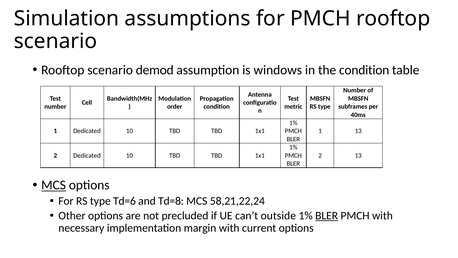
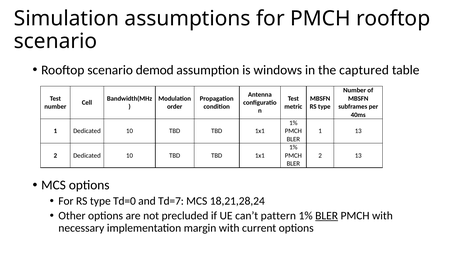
the condition: condition -> captured
MCS at (54, 185) underline: present -> none
Td=6: Td=6 -> Td=0
Td=8: Td=8 -> Td=7
58,21,22,24: 58,21,22,24 -> 18,21,28,24
outside: outside -> pattern
